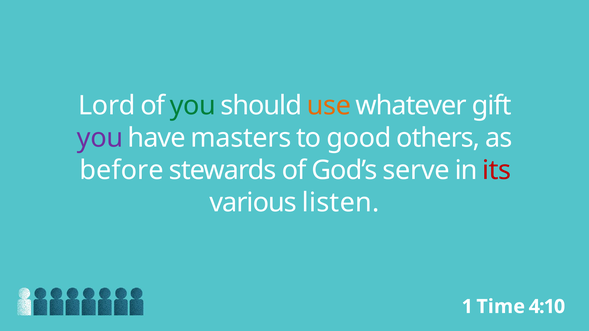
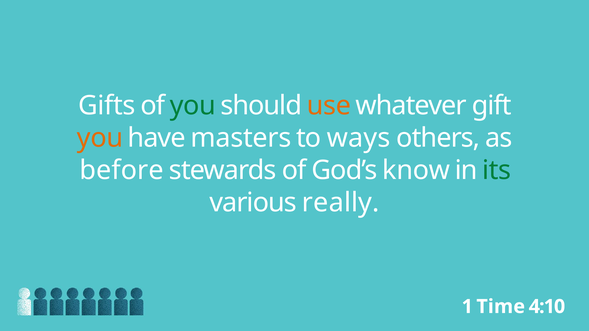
Lord: Lord -> Gifts
you at (100, 138) colour: purple -> orange
good: good -> ways
serve: serve -> know
its colour: red -> green
listen: listen -> really
